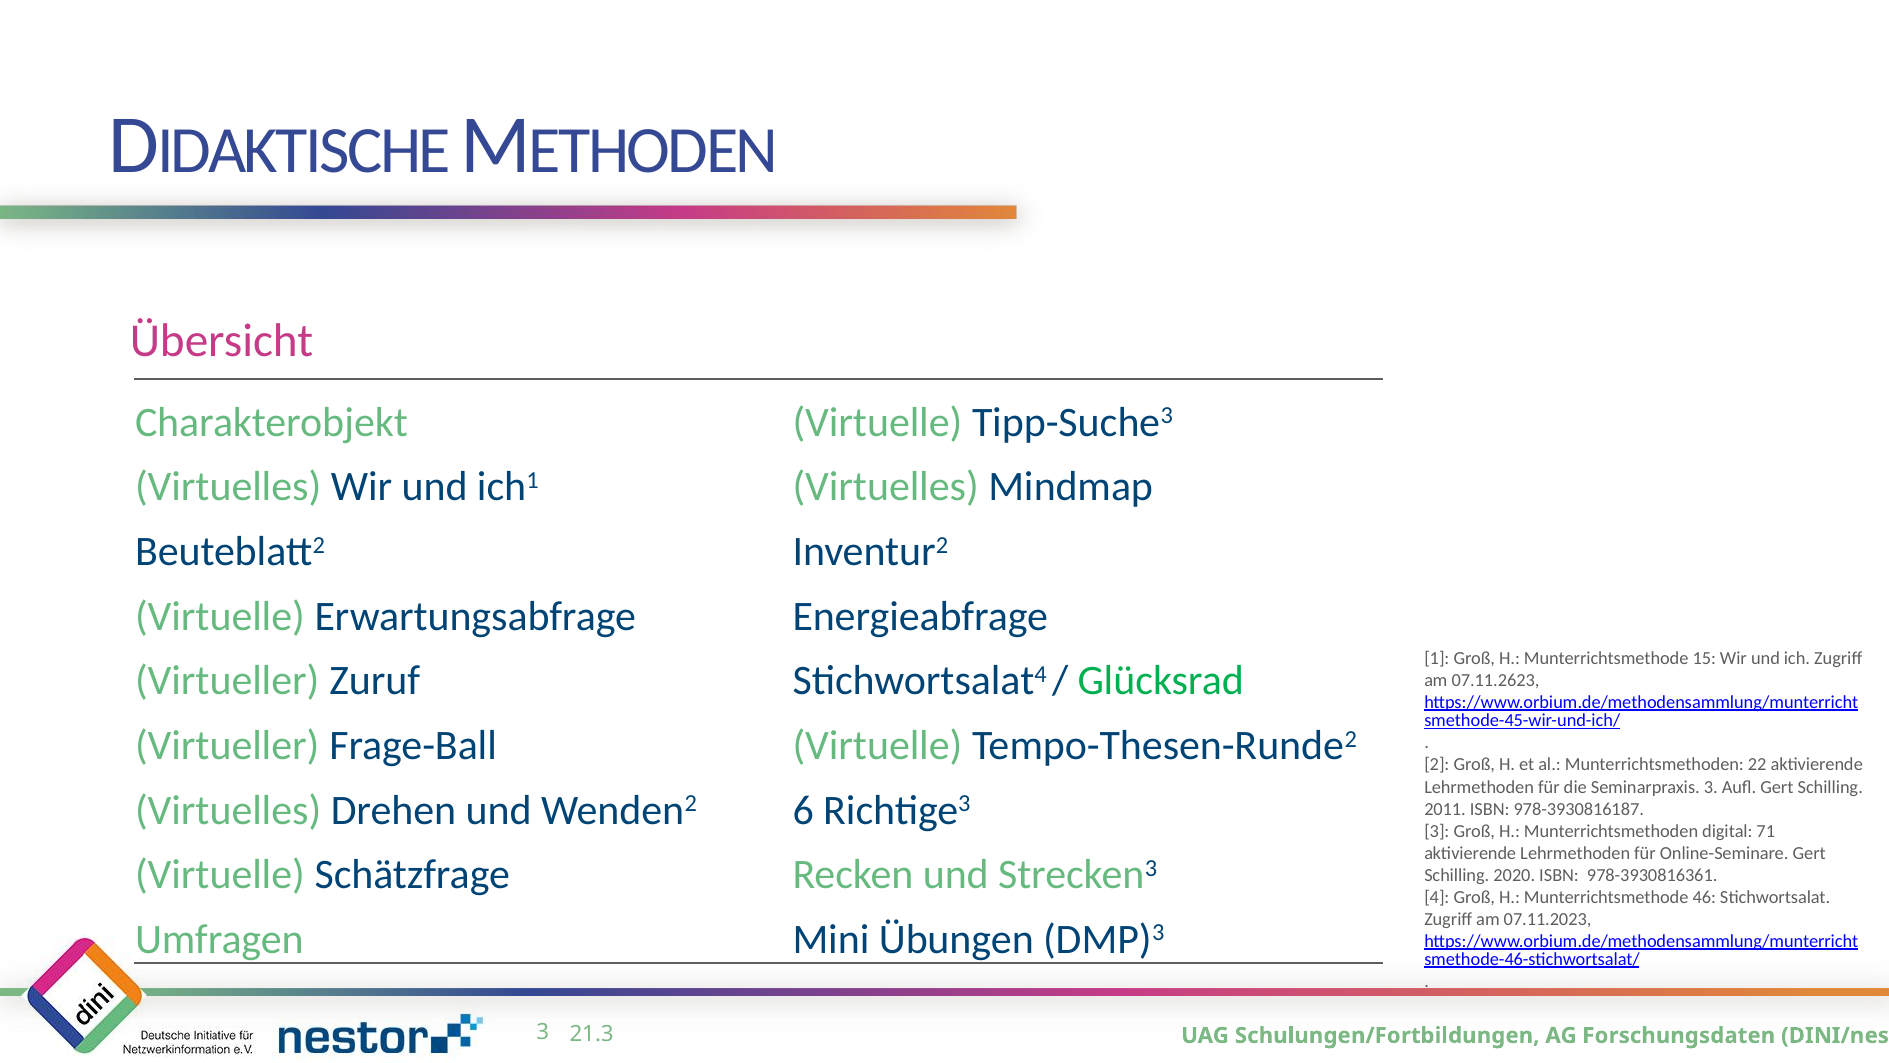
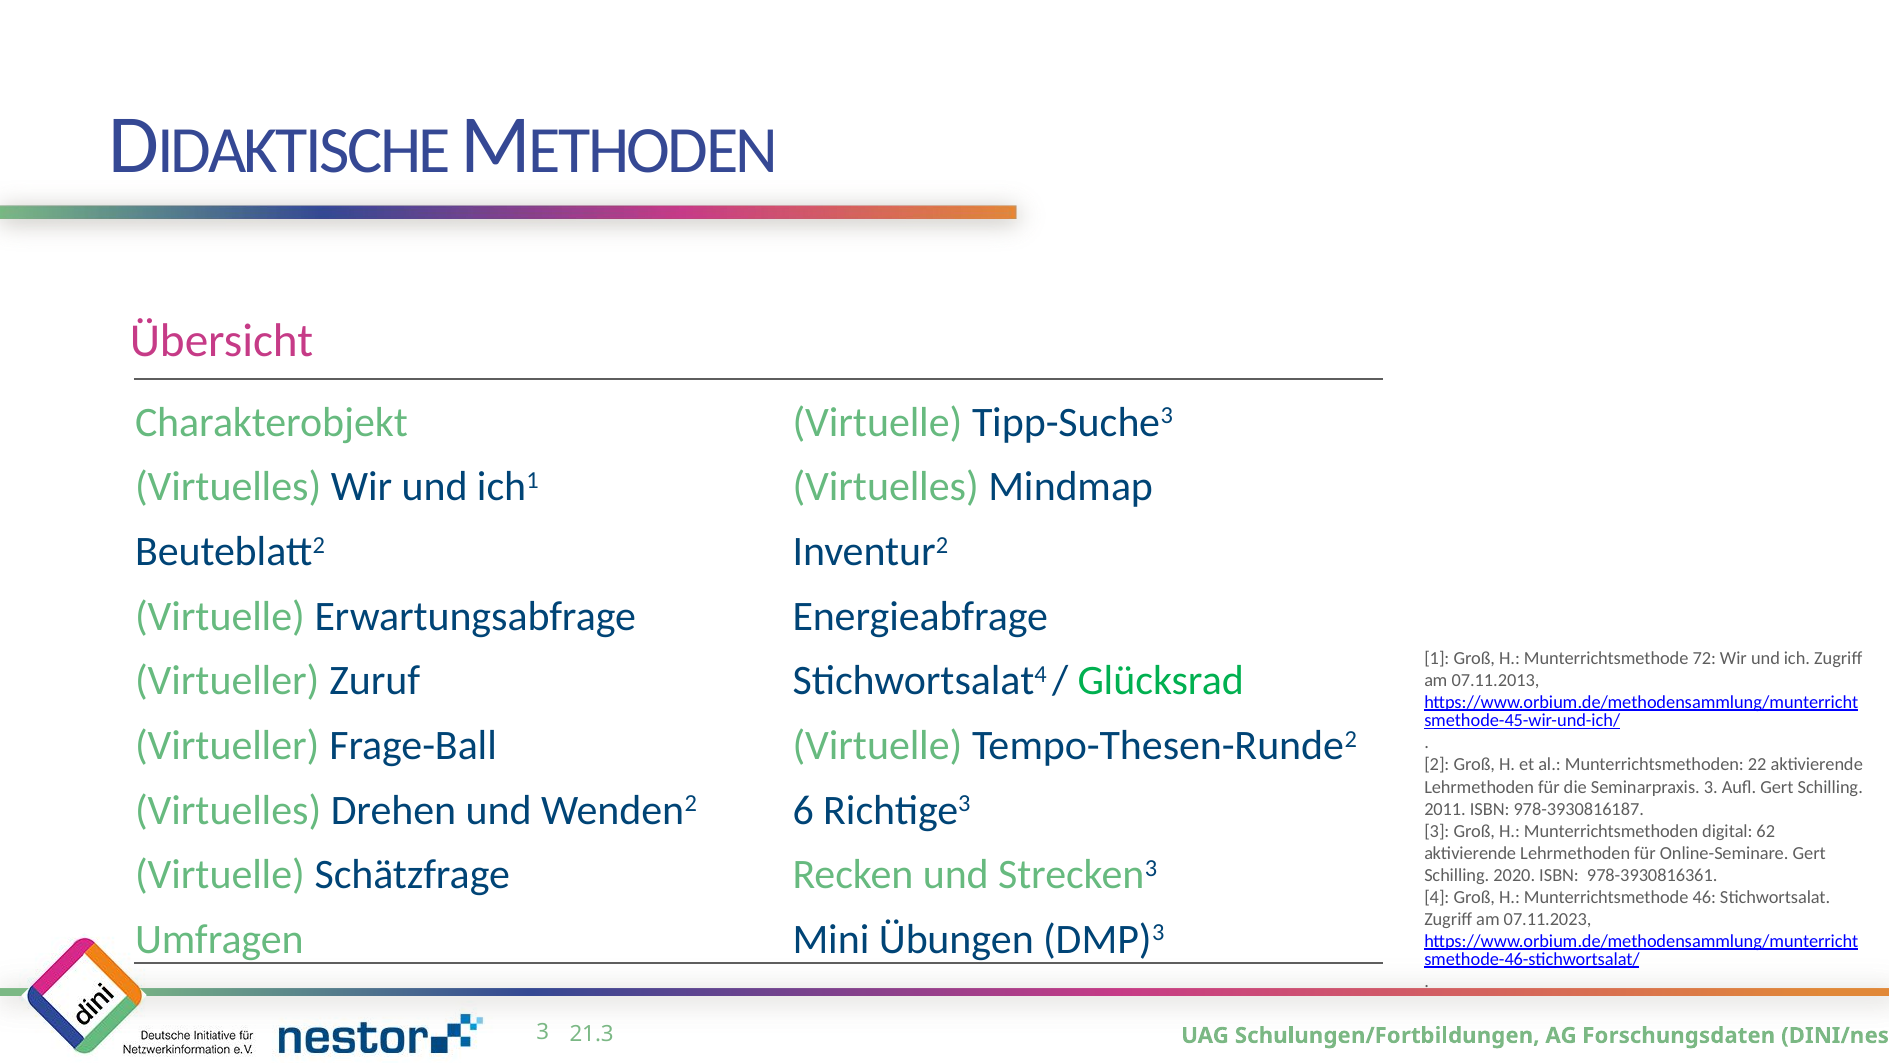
15: 15 -> 72
07.11.2623: 07.11.2623 -> 07.11.2013
71: 71 -> 62
